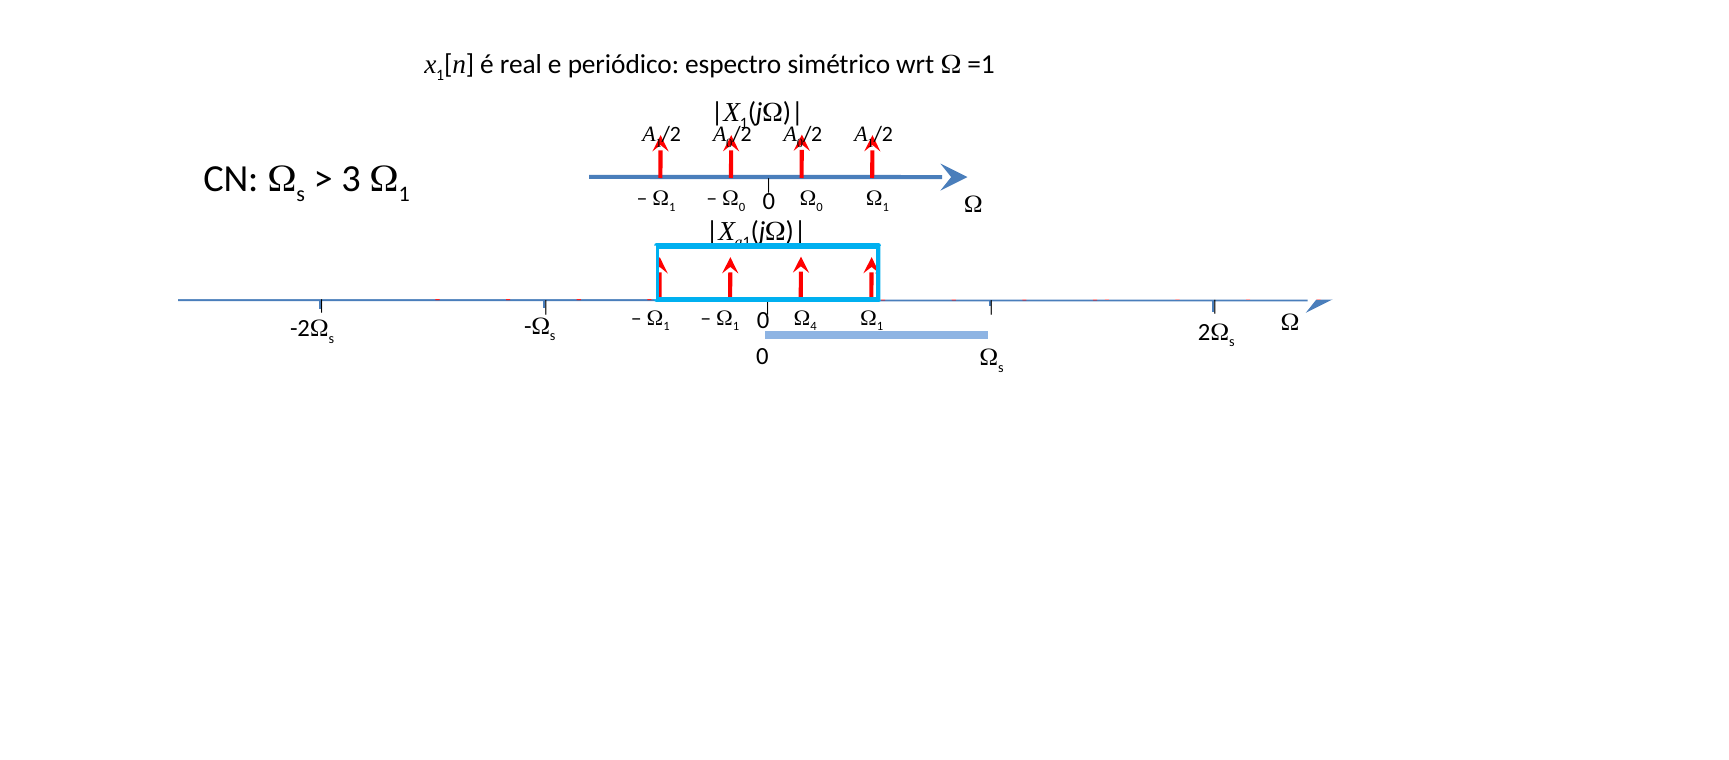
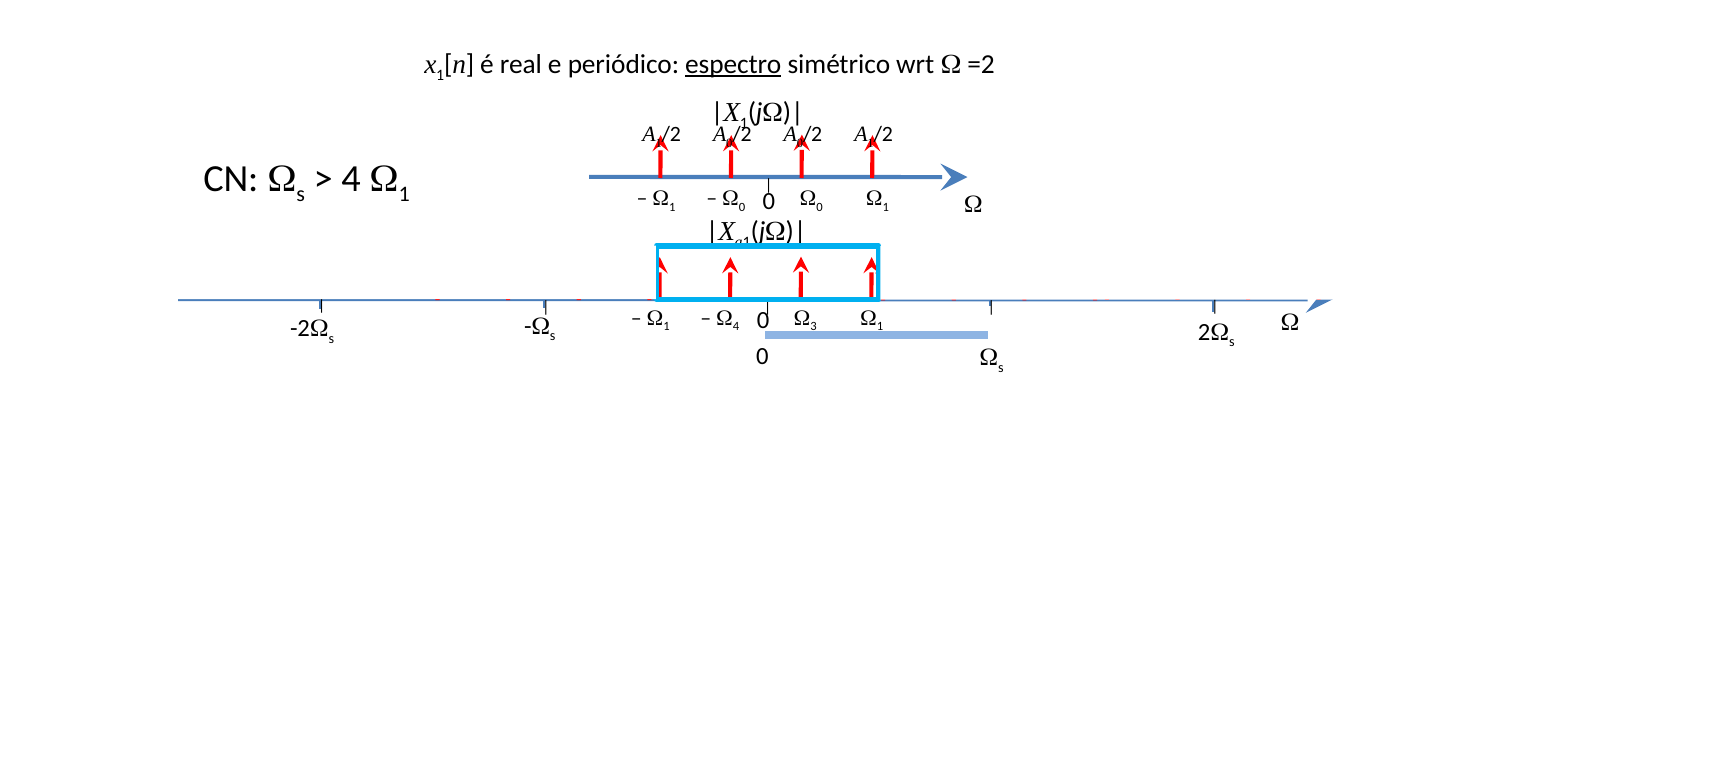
espectro underline: none -> present
=1: =1 -> =2
3 at (351, 179): 3 -> 4
1 at (736, 327): 1 -> 4
4: 4 -> 3
